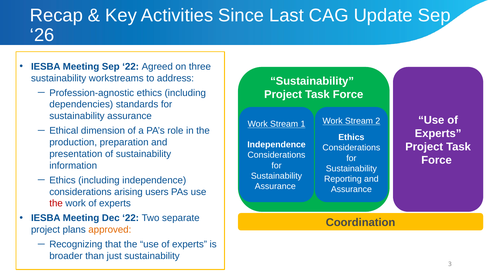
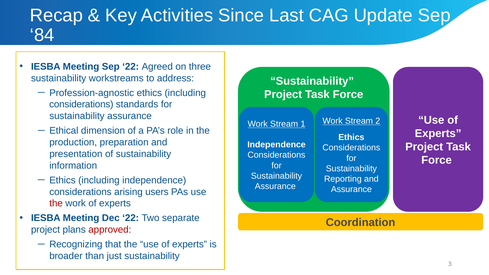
26: 26 -> 84
dependencies at (81, 104): dependencies -> considerations
approved colour: orange -> red
